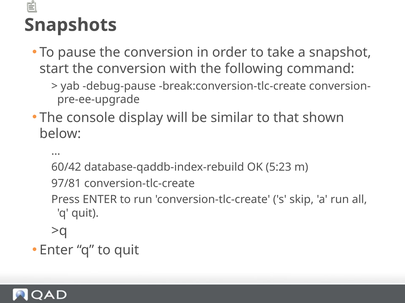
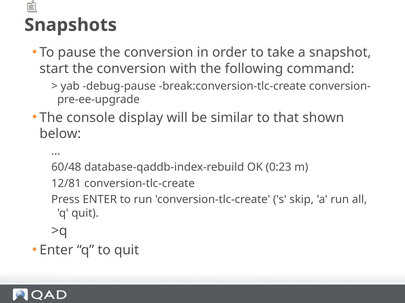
60/42: 60/42 -> 60/48
5:23: 5:23 -> 0:23
97/81: 97/81 -> 12/81
